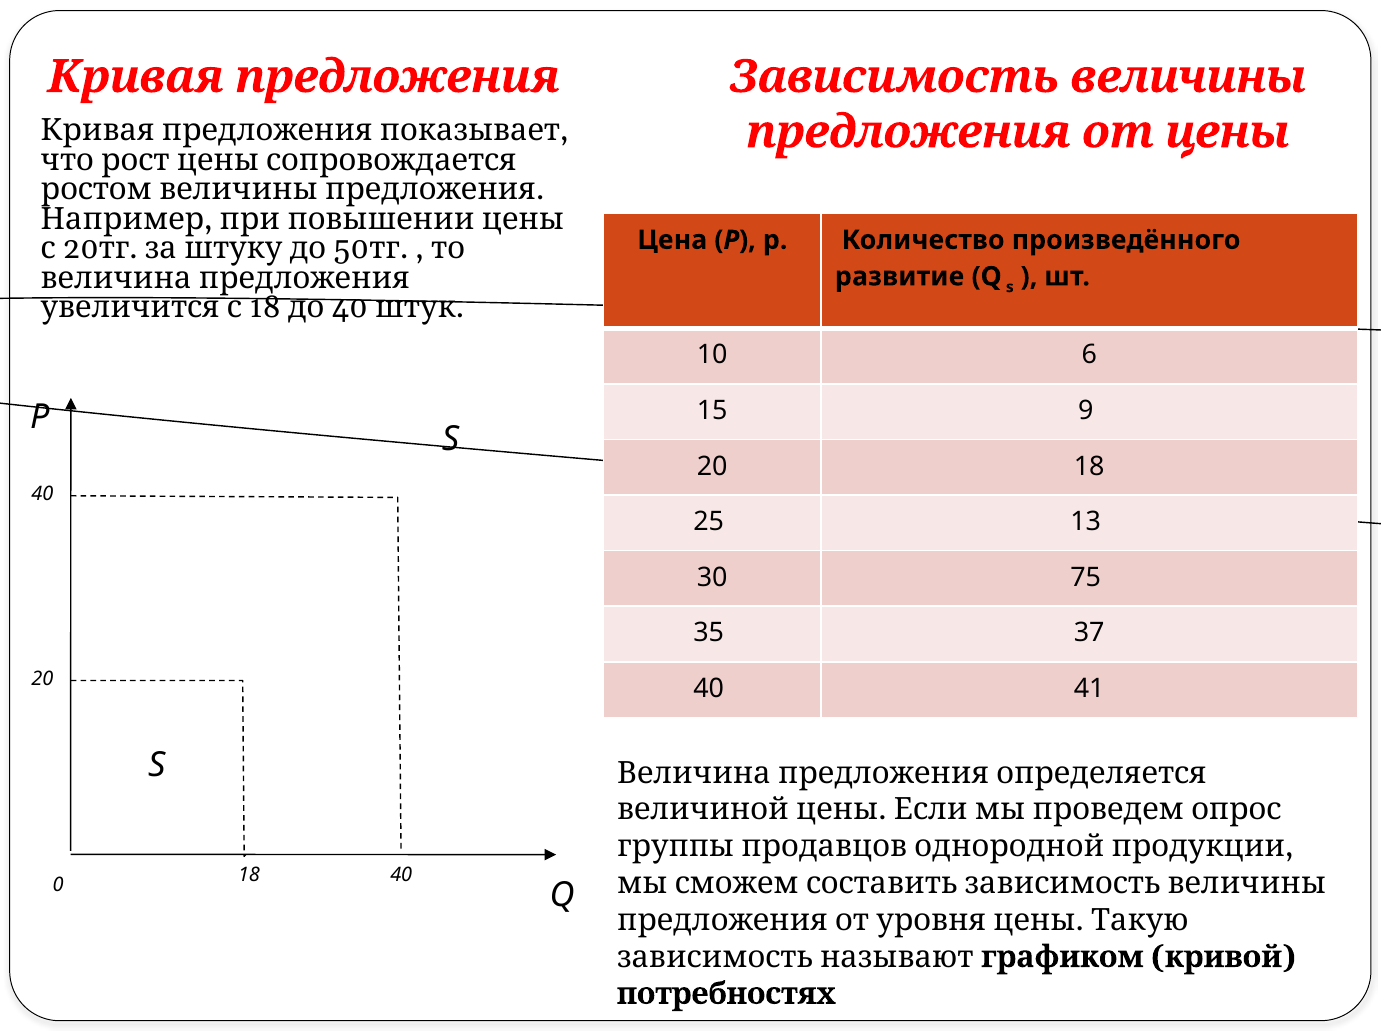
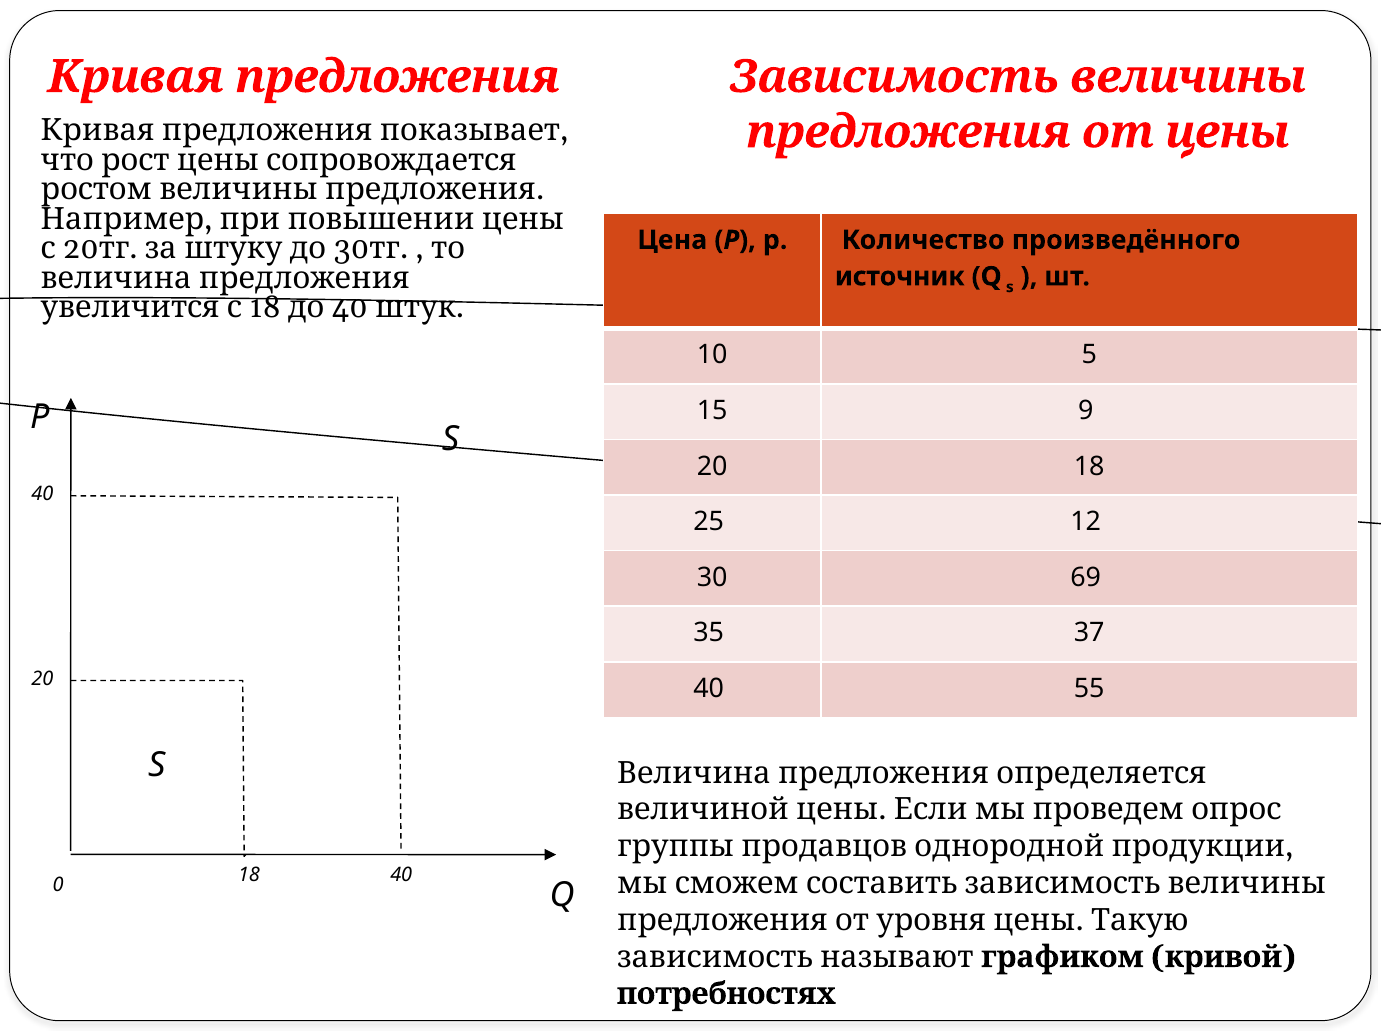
50 at (351, 249): 50 -> 30
развитие: развитие -> источник
6: 6 -> 5
13: 13 -> 12
75: 75 -> 69
41: 41 -> 55
